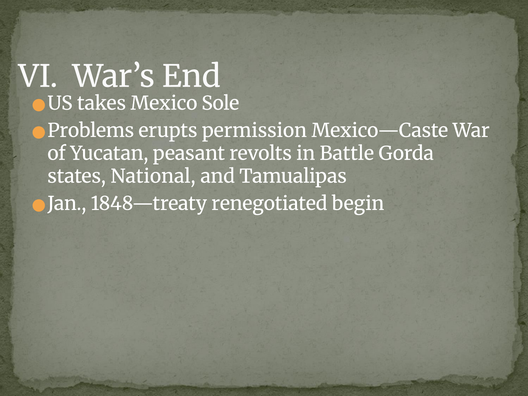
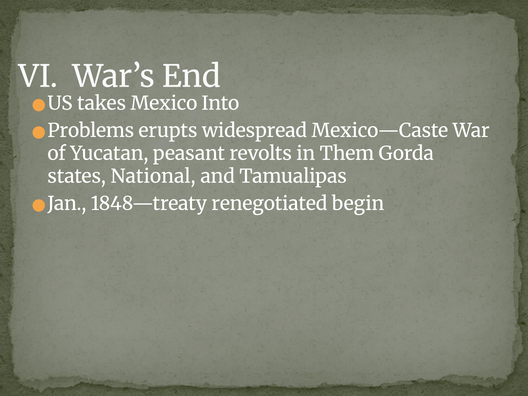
Sole: Sole -> Into
permission: permission -> widespread
Battle: Battle -> Them
